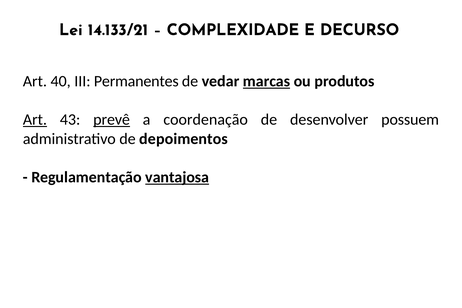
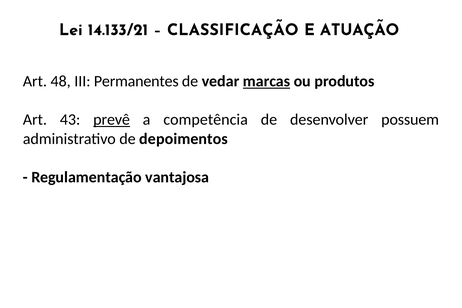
COMPLEXIDADE: COMPLEXIDADE -> CLASSIFICAÇÃO
DECURSO: DECURSO -> ATUAÇÃO
40: 40 -> 48
Art at (35, 120) underline: present -> none
coordenação: coordenação -> competência
vantajosa underline: present -> none
